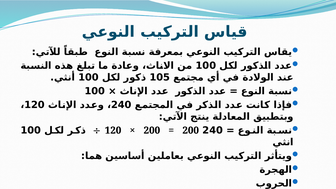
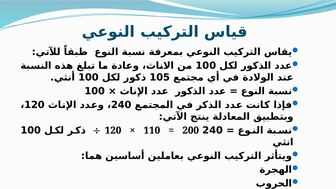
200 at (152, 130): 200 -> 110
